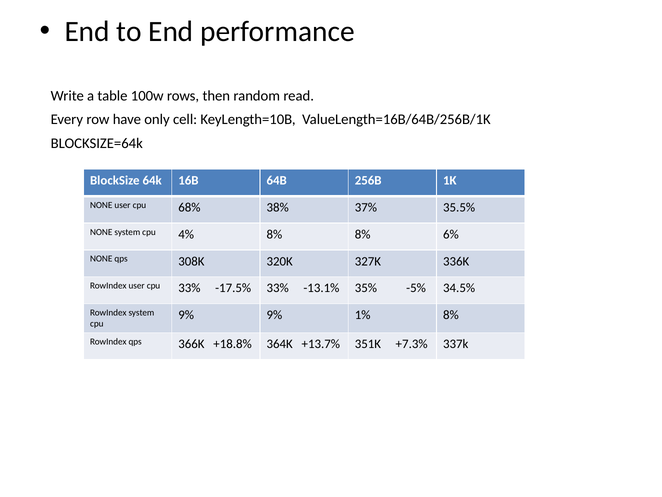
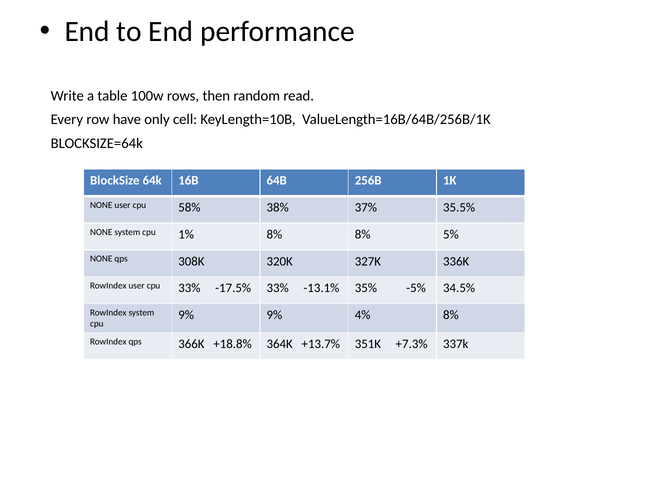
68%: 68% -> 58%
4%: 4% -> 1%
6%: 6% -> 5%
1%: 1% -> 4%
